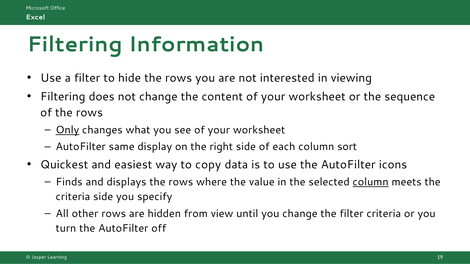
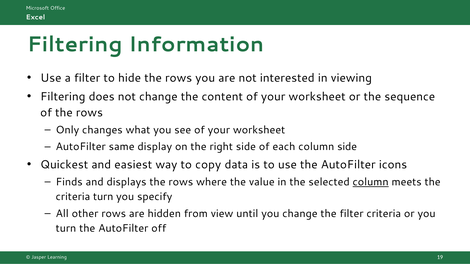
Only underline: present -> none
column sort: sort -> side
criteria side: side -> turn
